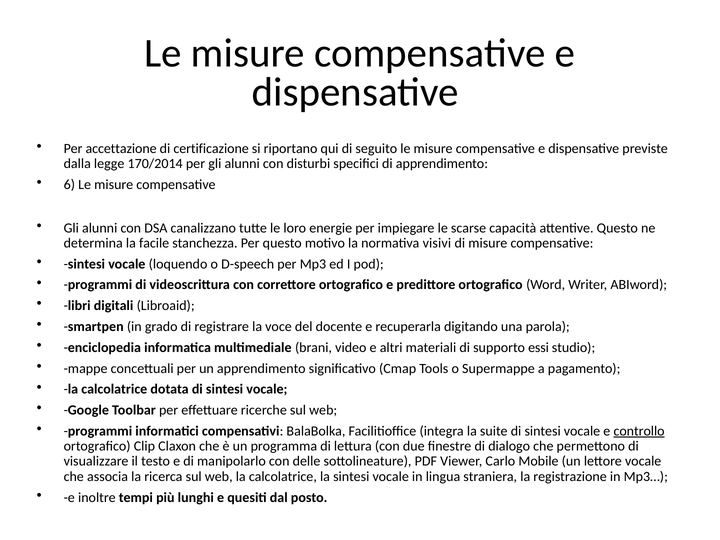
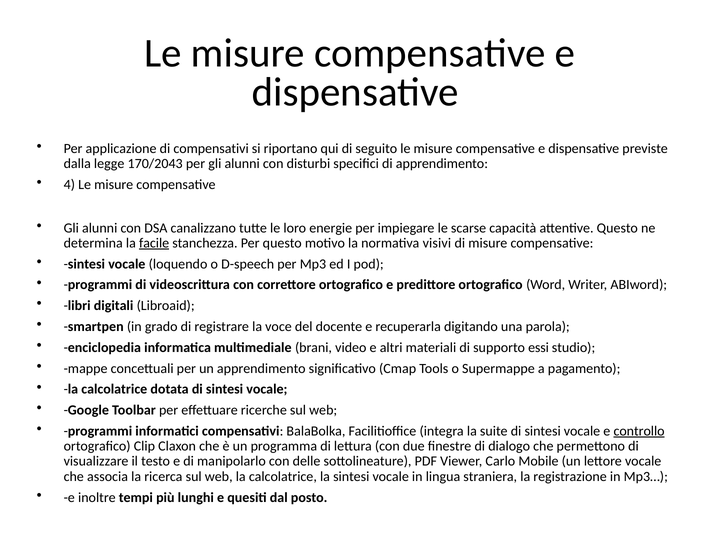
accettazione: accettazione -> applicazione
di certificazione: certificazione -> compensativi
170/2014: 170/2014 -> 170/2043
6: 6 -> 4
facile underline: none -> present
